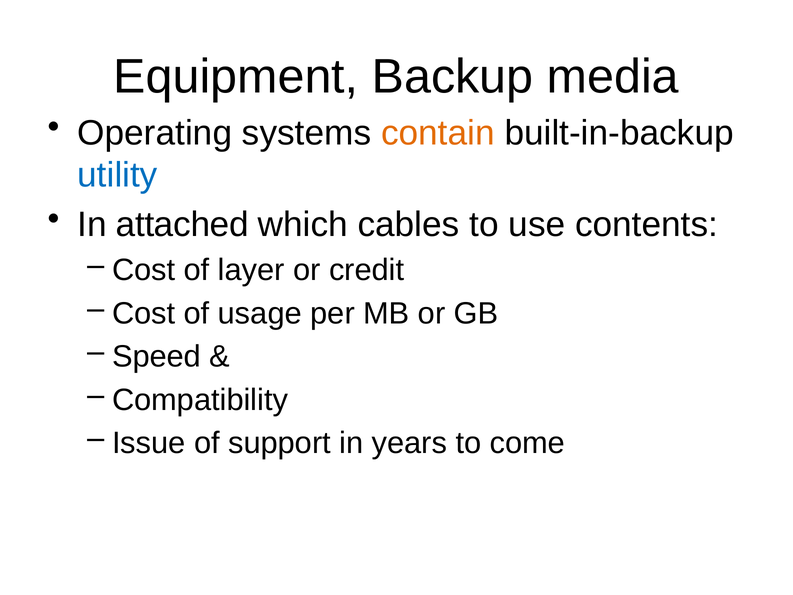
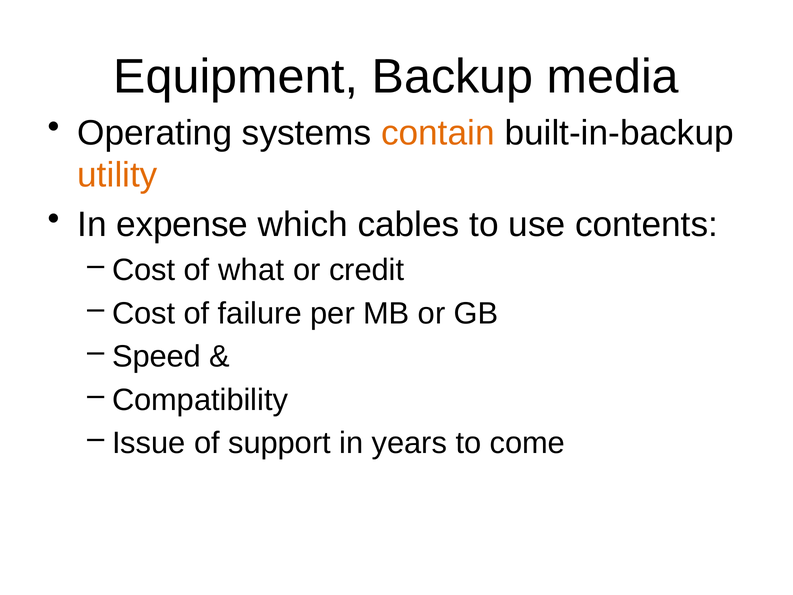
utility colour: blue -> orange
attached: attached -> expense
layer: layer -> what
usage: usage -> failure
